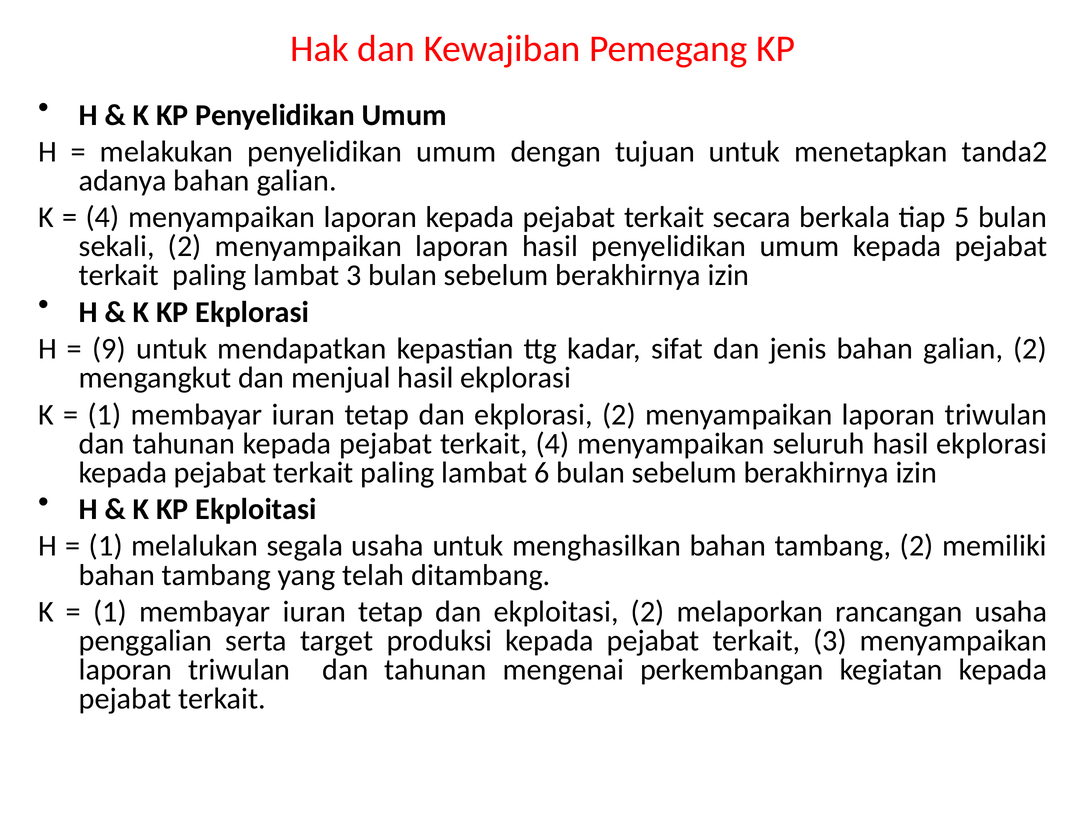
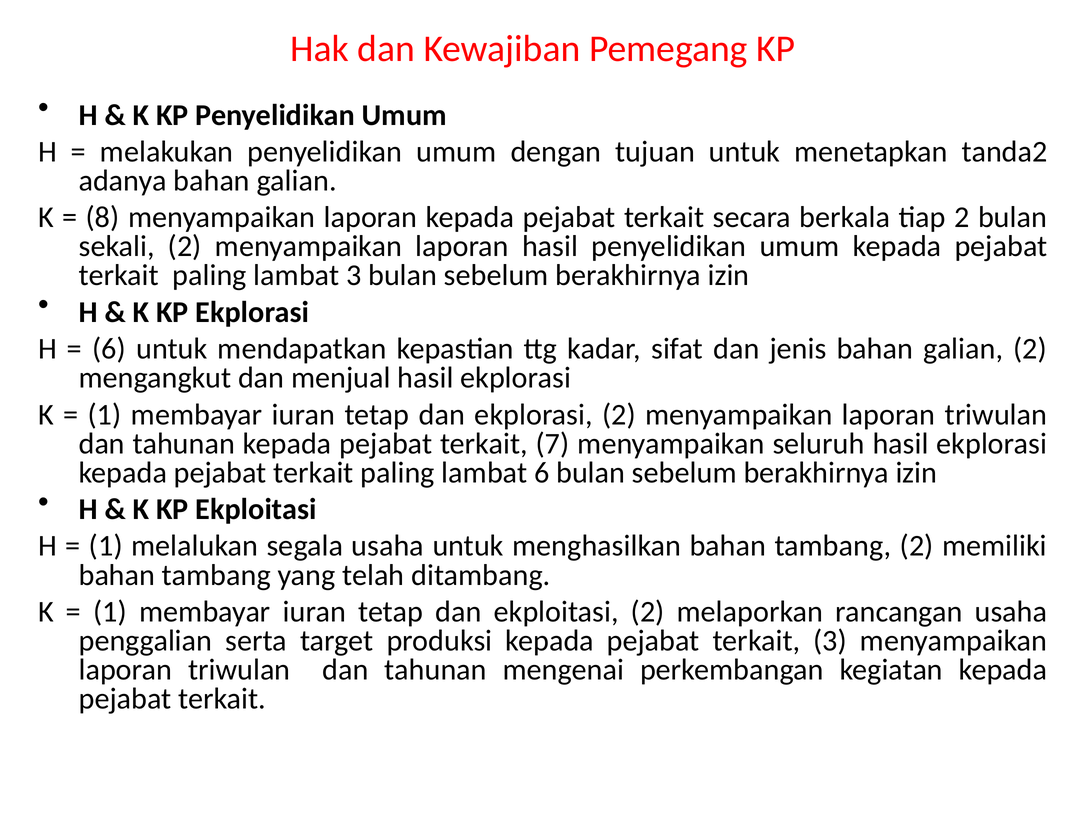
4 at (103, 217): 4 -> 8
tiap 5: 5 -> 2
9 at (109, 349): 9 -> 6
terkait 4: 4 -> 7
